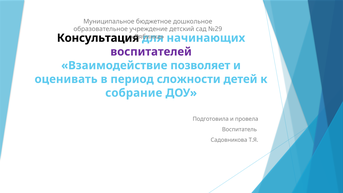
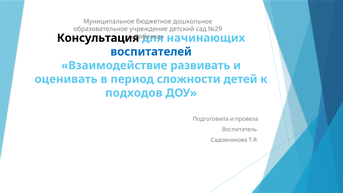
воспитателей colour: purple -> blue
позволяет: позволяет -> развивать
собрание: собрание -> подходов
